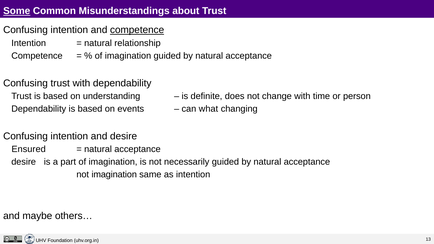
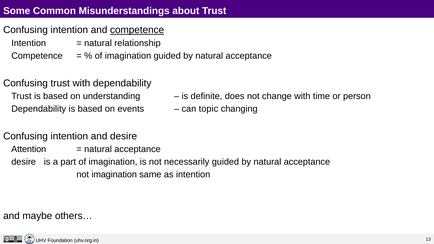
Some underline: present -> none
what: what -> topic
Ensured: Ensured -> Attention
